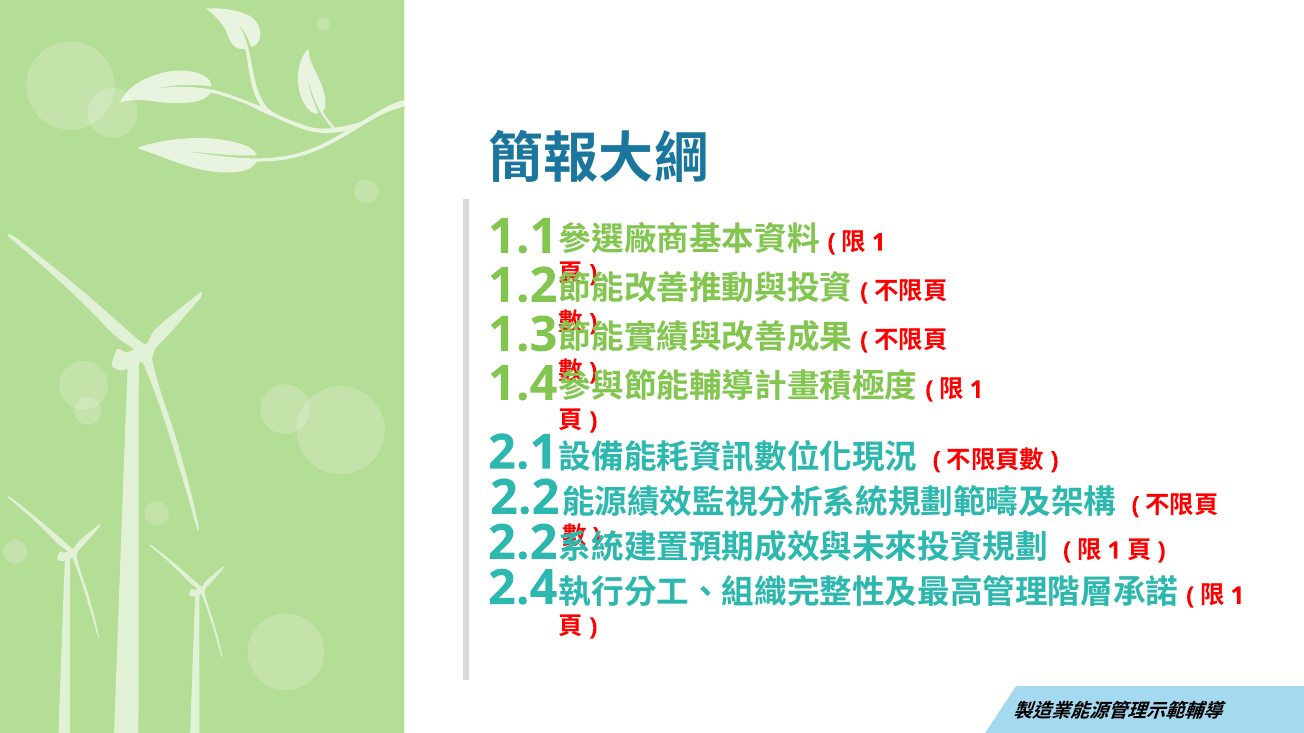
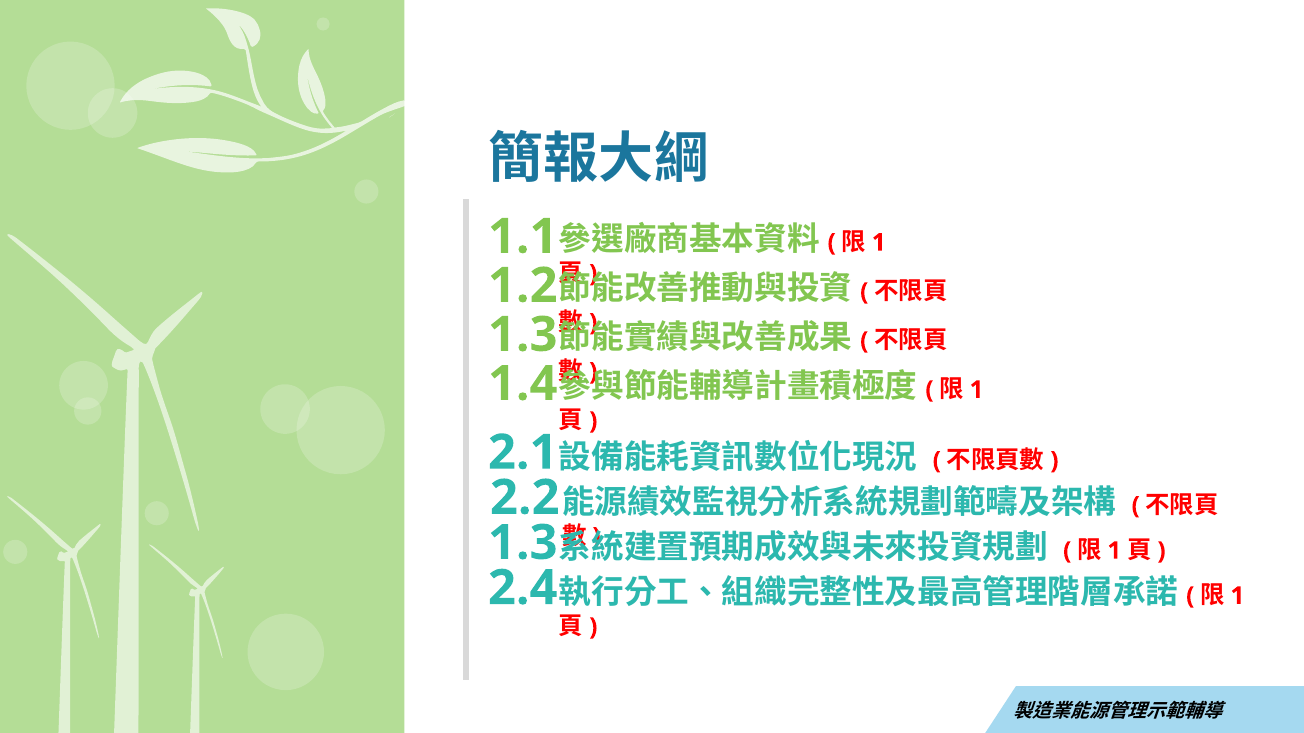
2.2 at (523, 543): 2.2 -> 1.3
